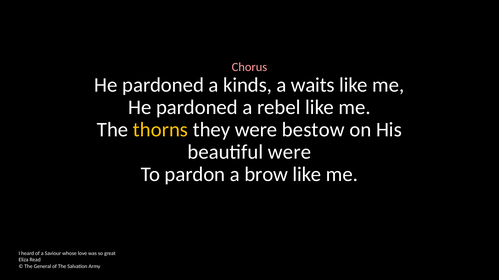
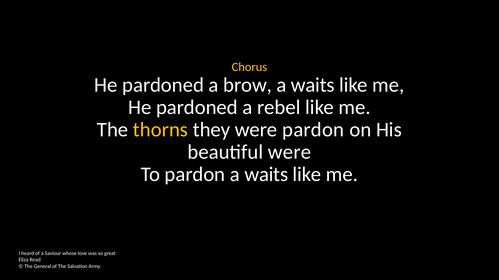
Chorus colour: pink -> yellow
kinds: kinds -> brow
were bestow: bestow -> pardon
pardon a brow: brow -> waits
